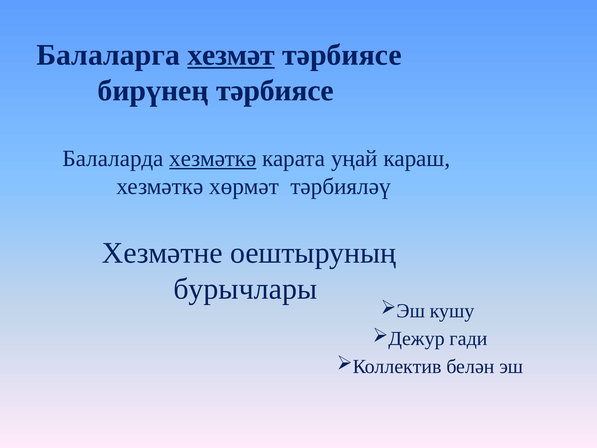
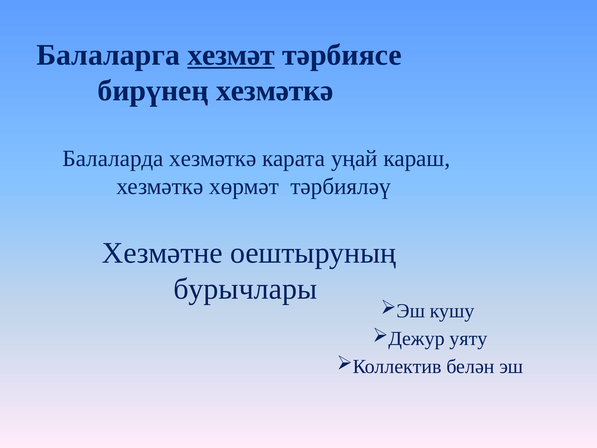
бирүнең тәрбиясе: тәрбиясе -> хезмәткә
хезмәткә at (213, 158) underline: present -> none
гади: гади -> уяту
